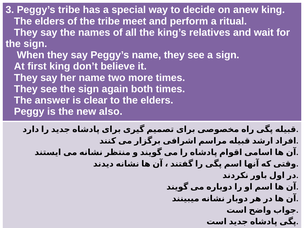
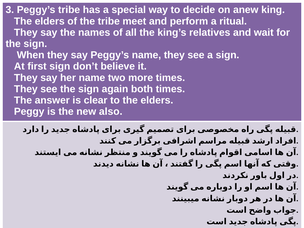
first king: king -> sign
